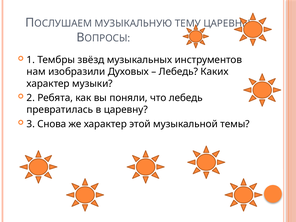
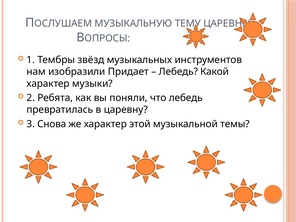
Духовых: Духовых -> Придает
Каких: Каких -> Какой
